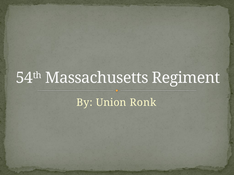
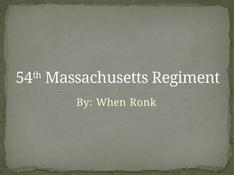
Union: Union -> When
